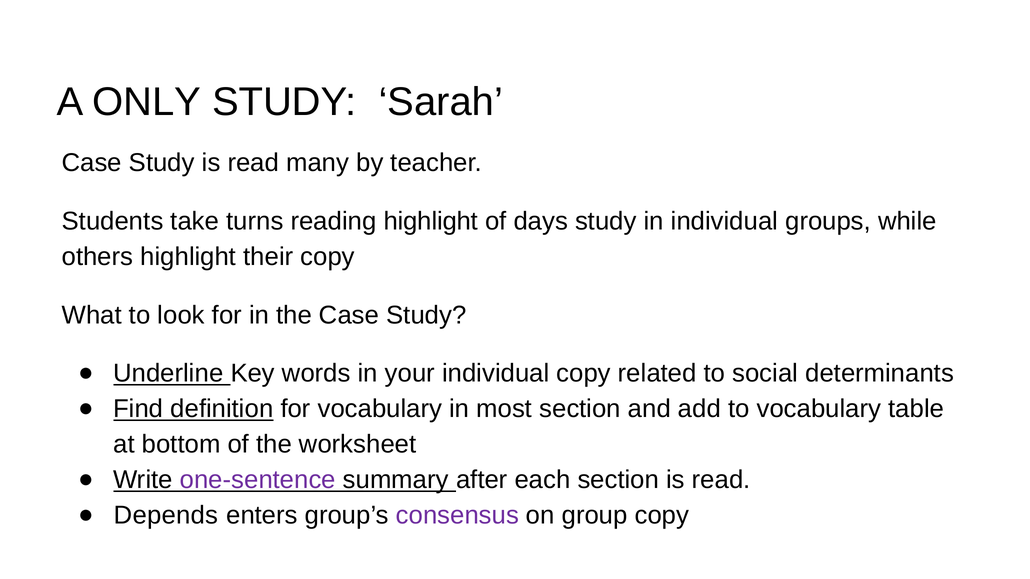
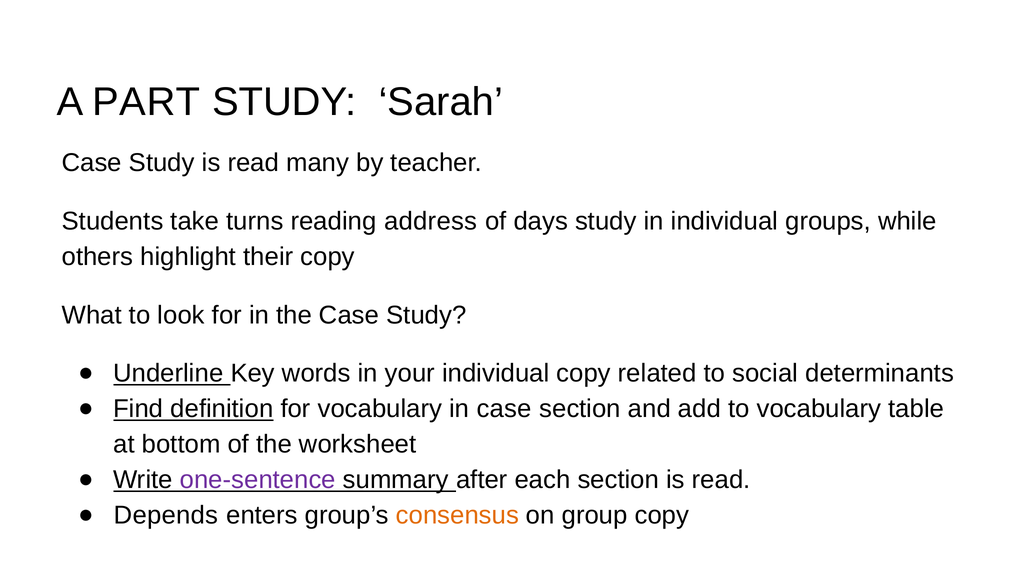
ONLY: ONLY -> PART
reading highlight: highlight -> address
in most: most -> case
consensus colour: purple -> orange
